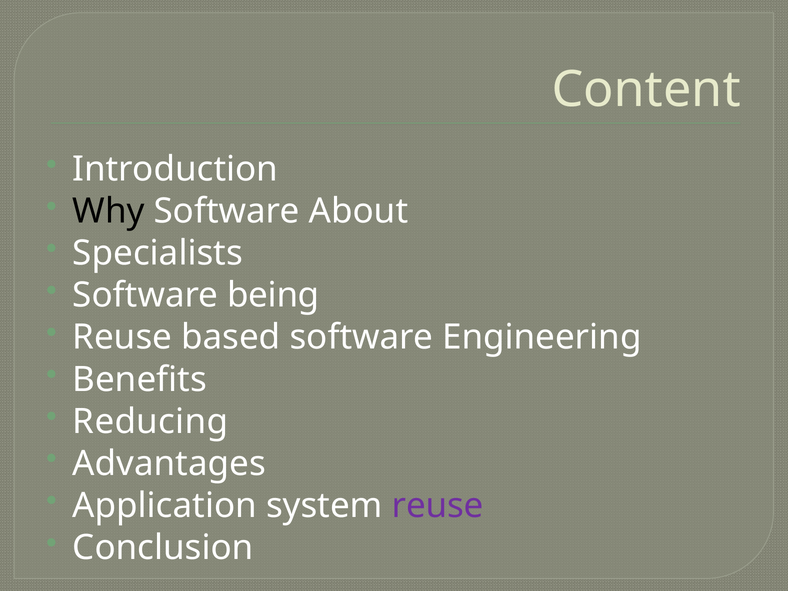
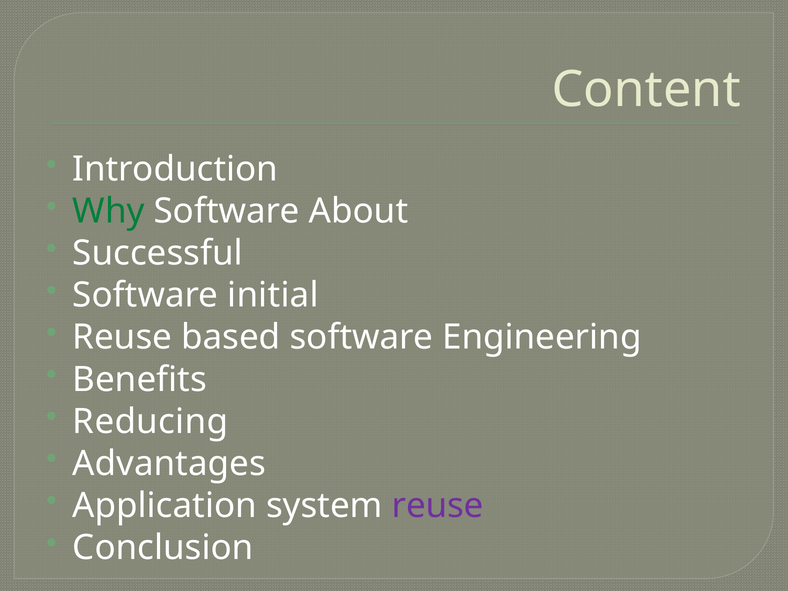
Why colour: black -> green
Specialists: Specialists -> Successful
being: being -> initial
